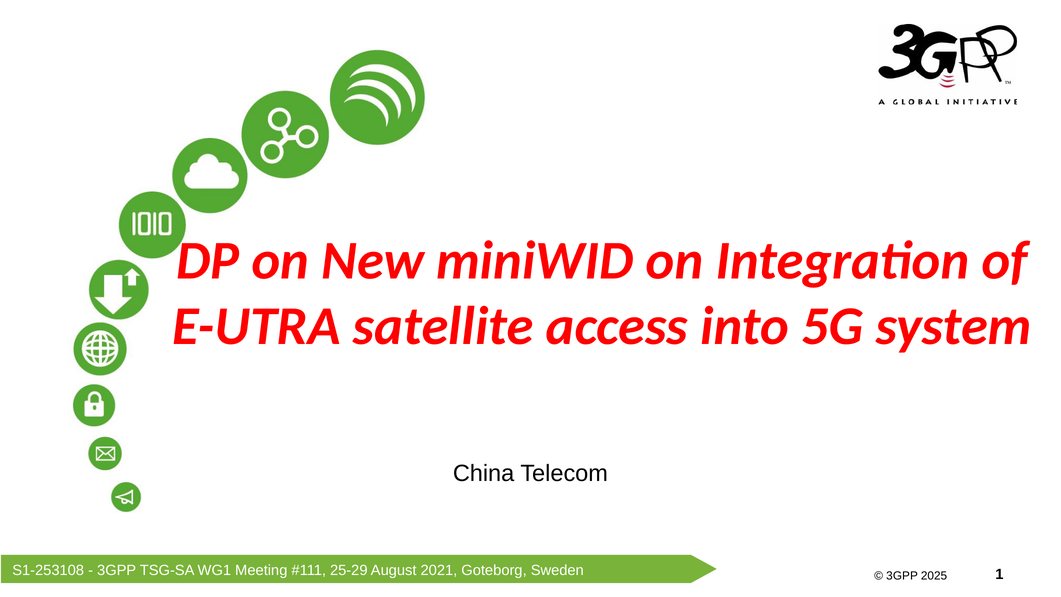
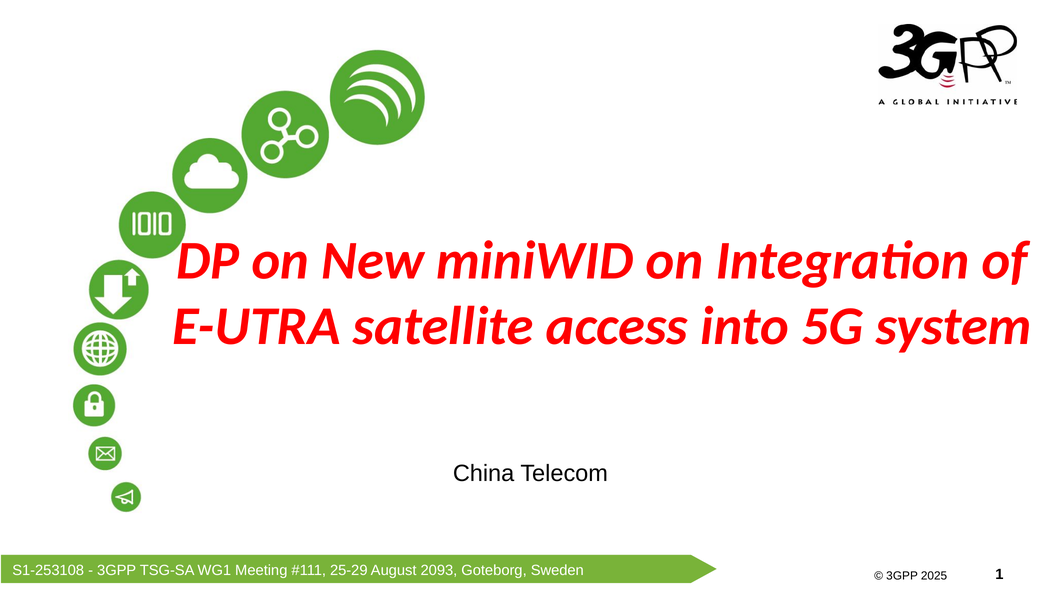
2021: 2021 -> 2093
